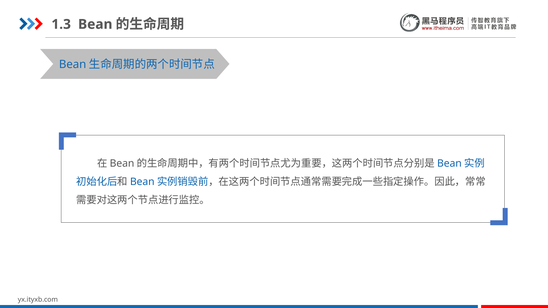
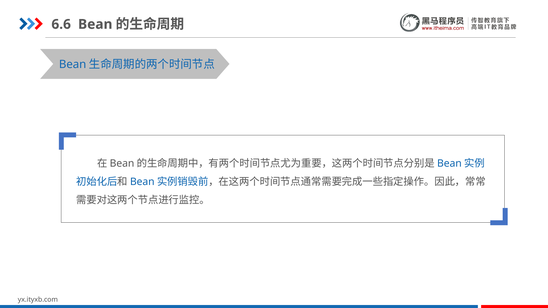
1.3: 1.3 -> 6.6
